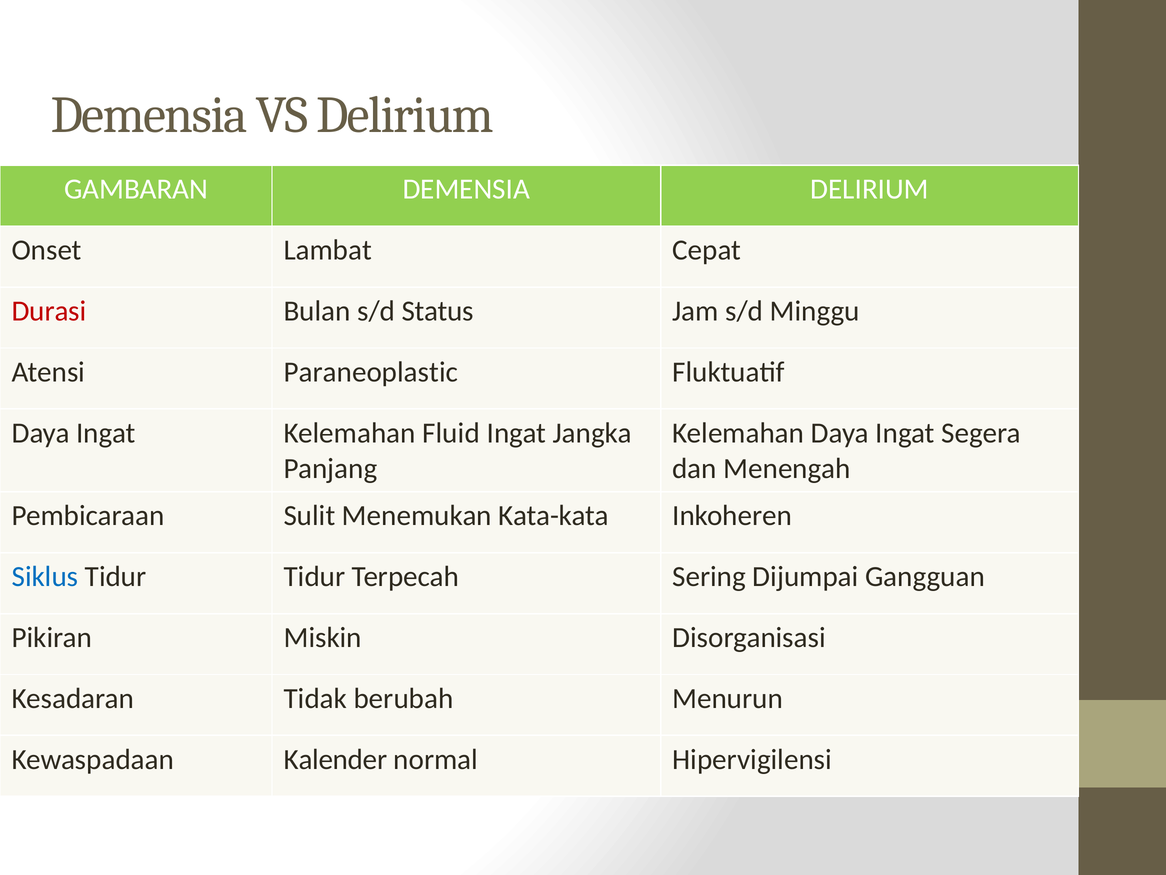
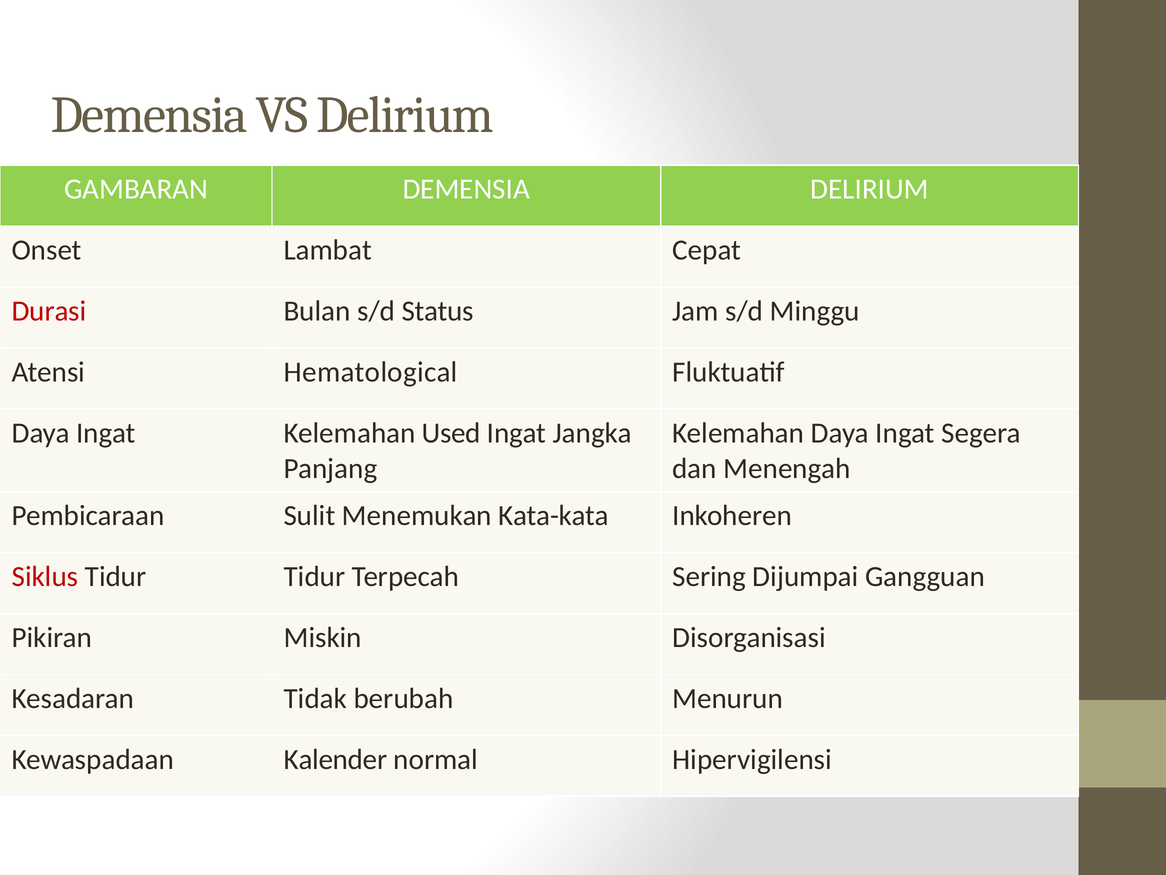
Paraneoplastic: Paraneoplastic -> Hematological
Fluid: Fluid -> Used
Siklus colour: blue -> red
